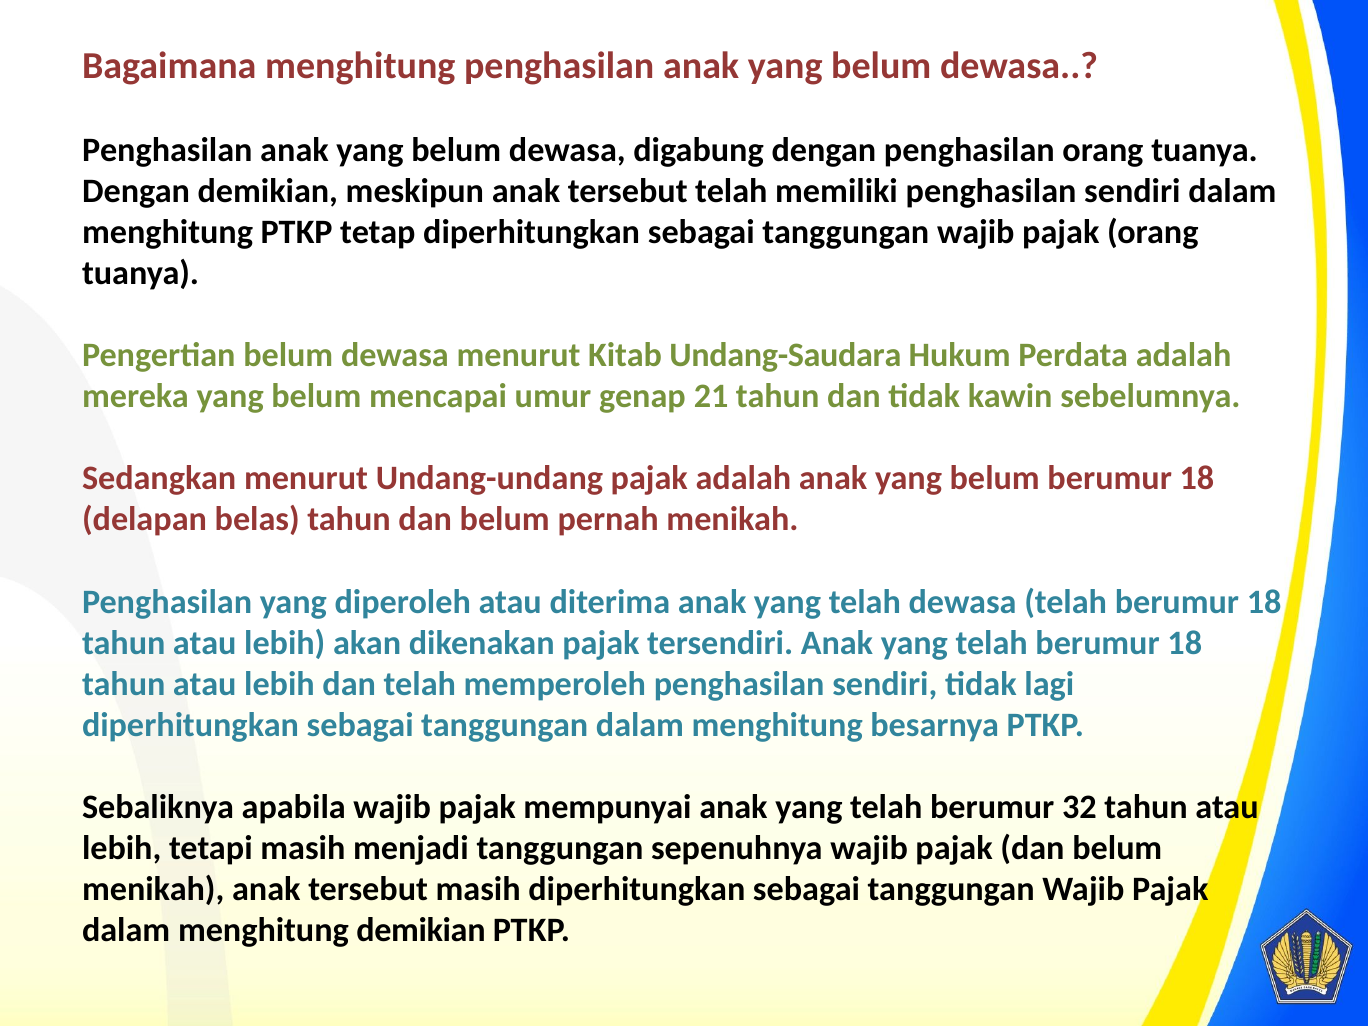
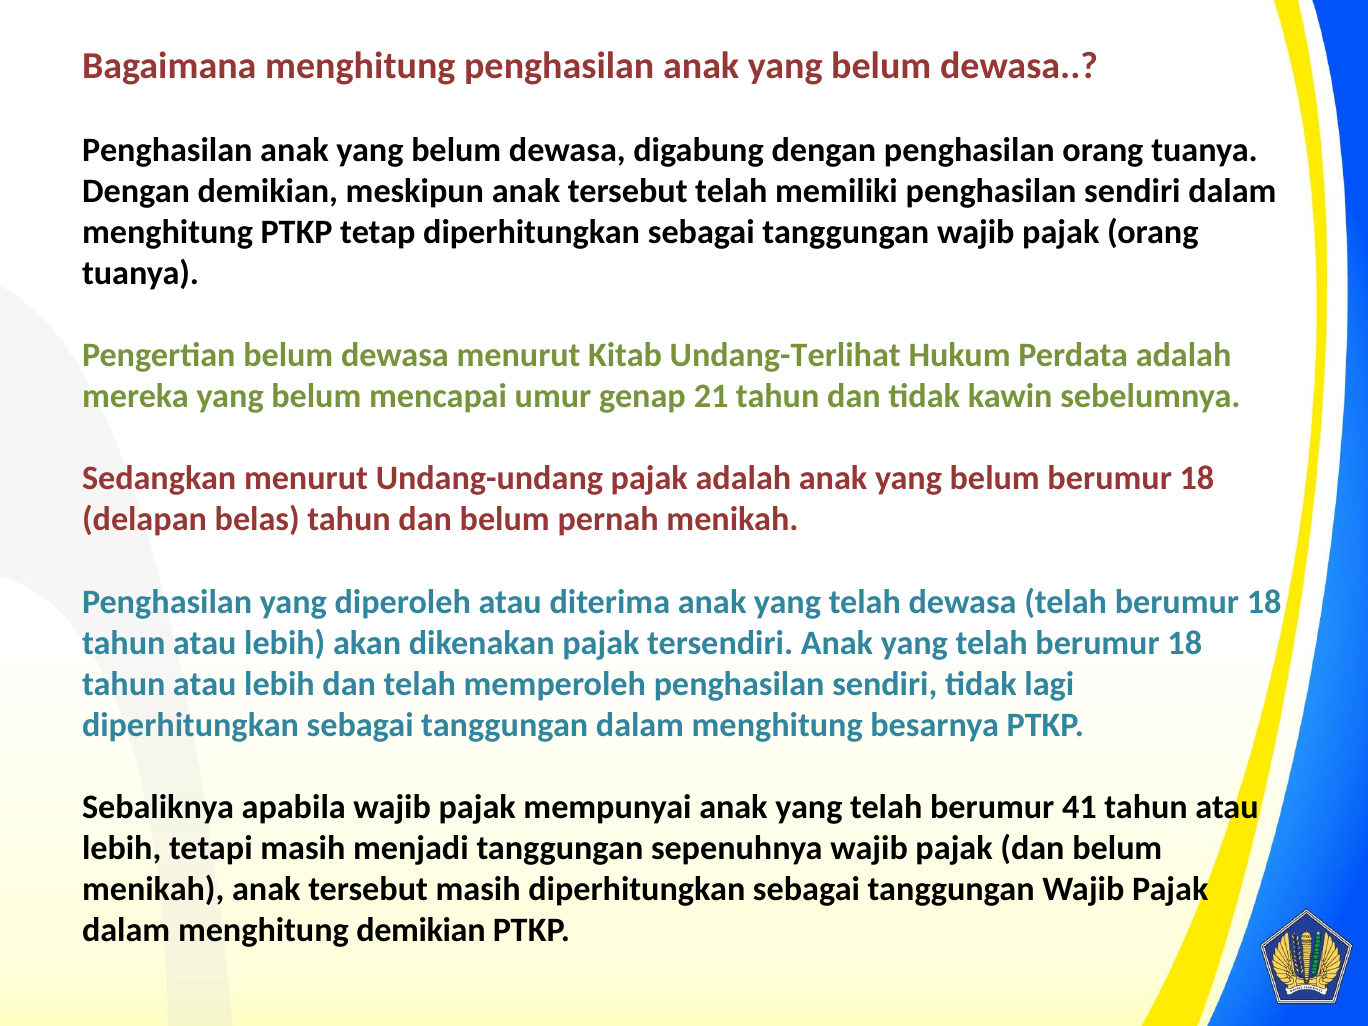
Undang-Saudara: Undang-Saudara -> Undang-Terlihat
32: 32 -> 41
